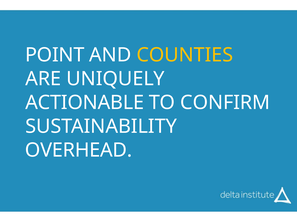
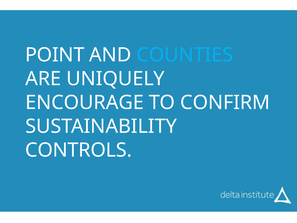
COUNTIES colour: yellow -> light blue
ACTIONABLE: ACTIONABLE -> ENCOURAGE
OVERHEAD: OVERHEAD -> CONTROLS
